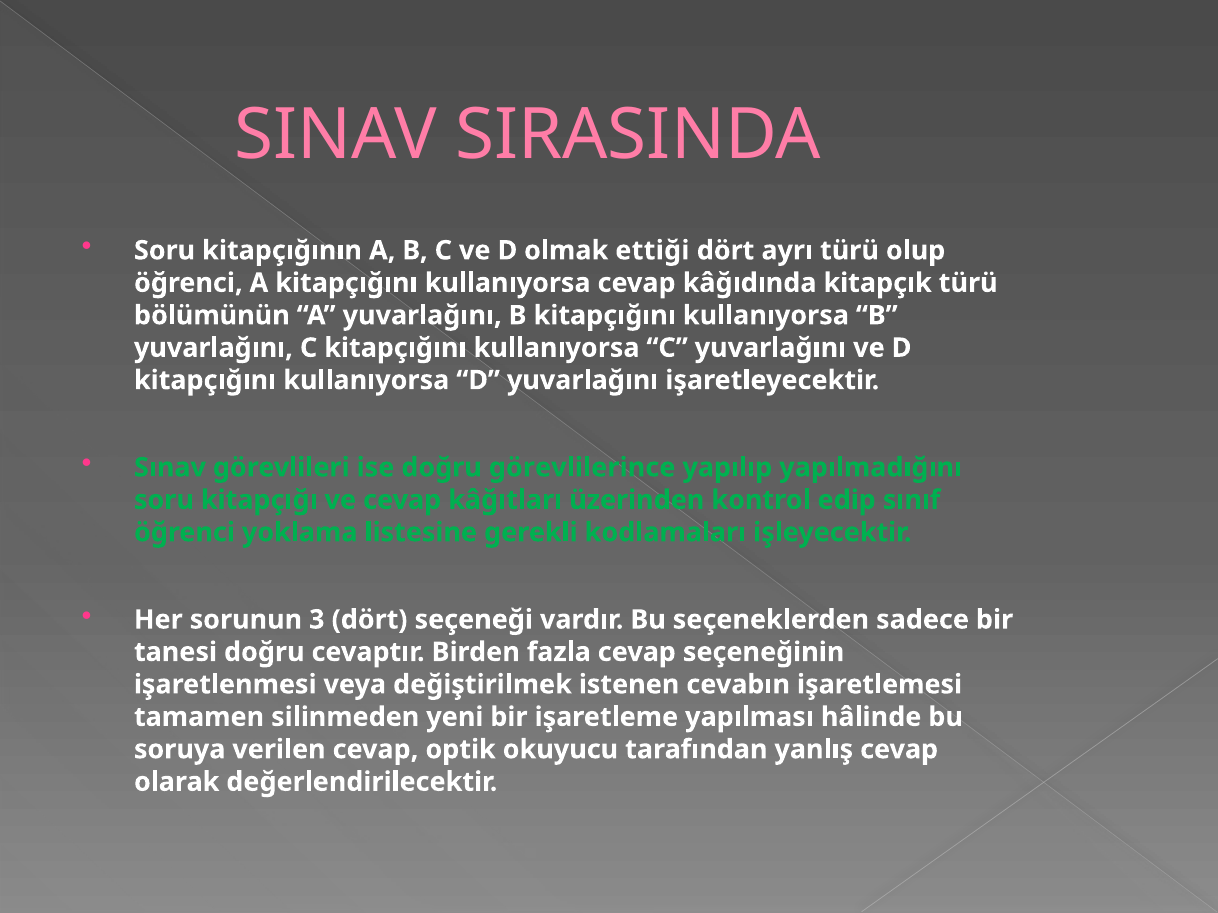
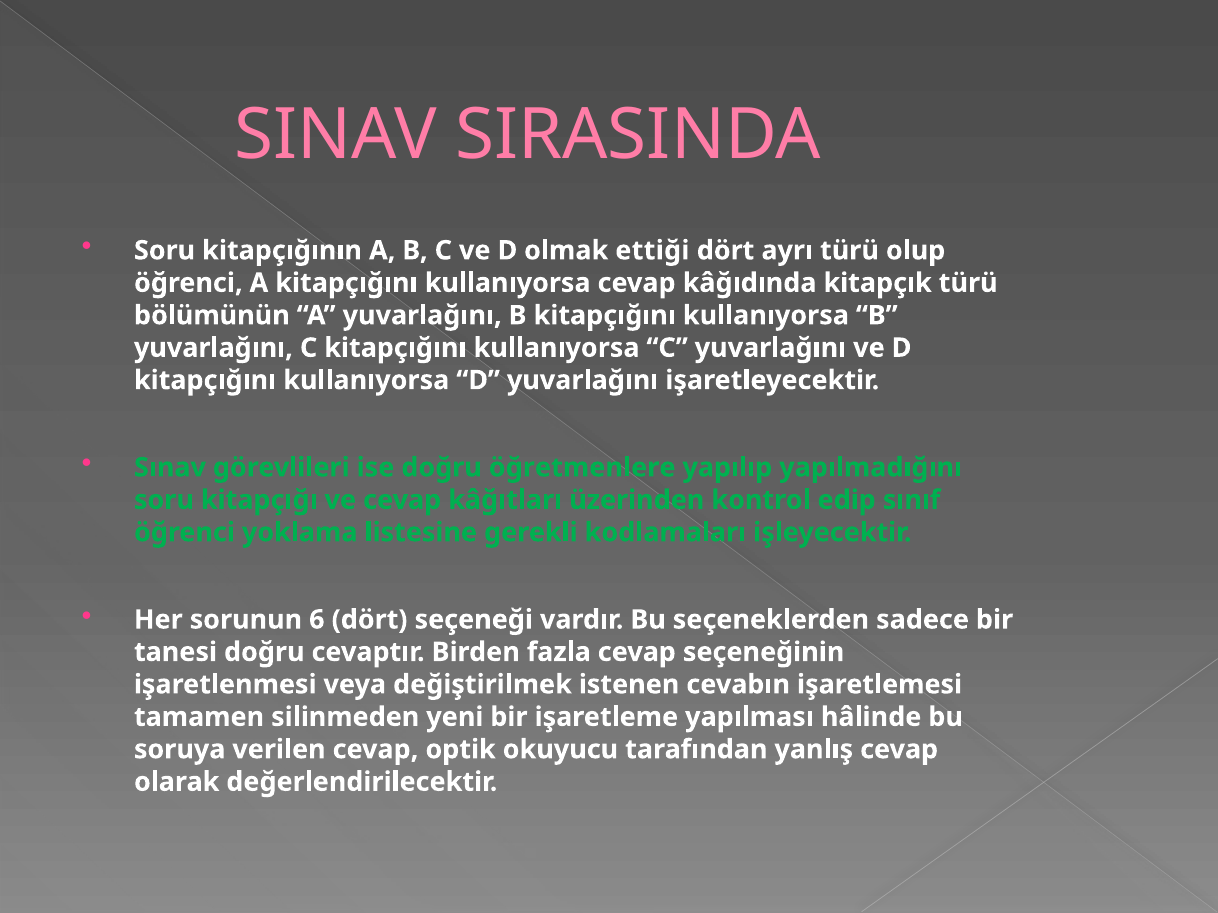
görevlilerince: görevlilerince -> öğretmenlere
3: 3 -> 6
